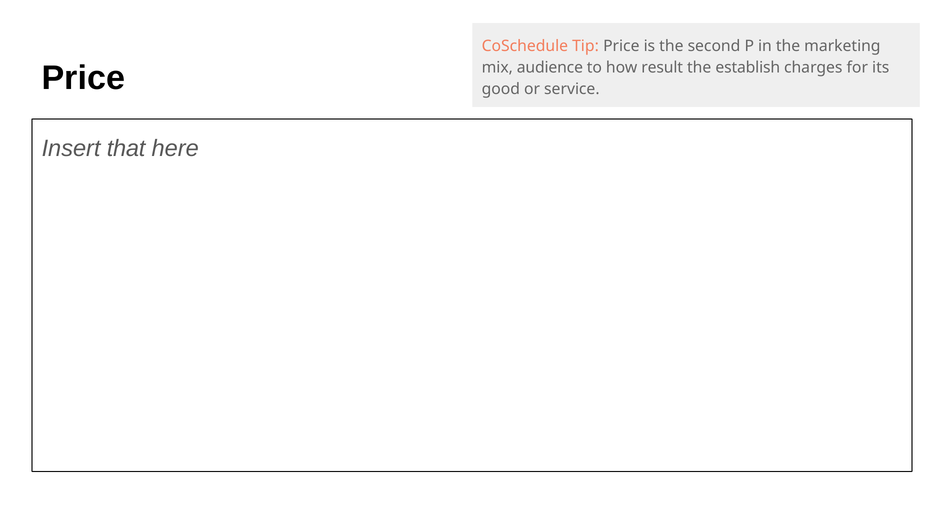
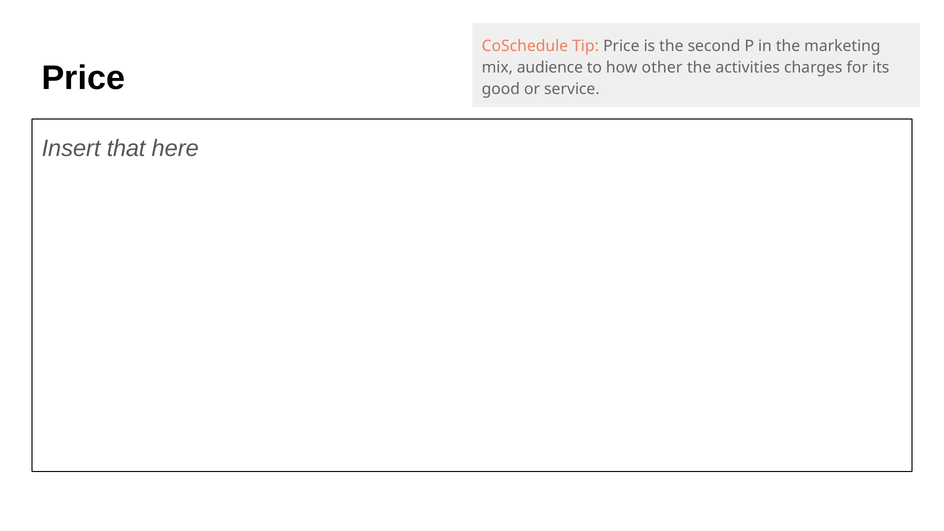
result: result -> other
establish: establish -> activities
